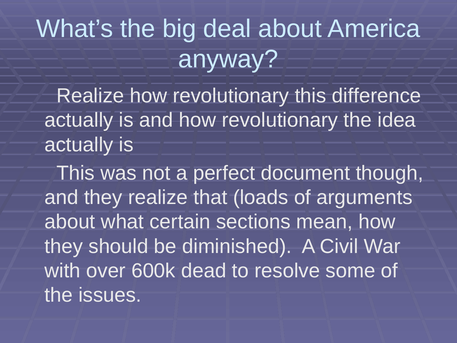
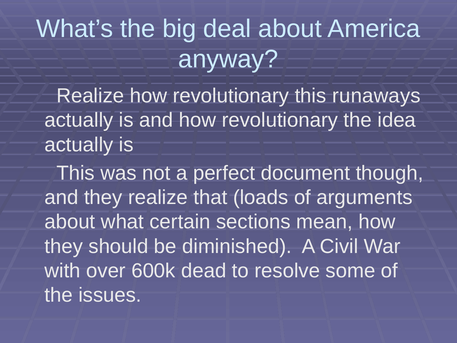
difference: difference -> runaways
